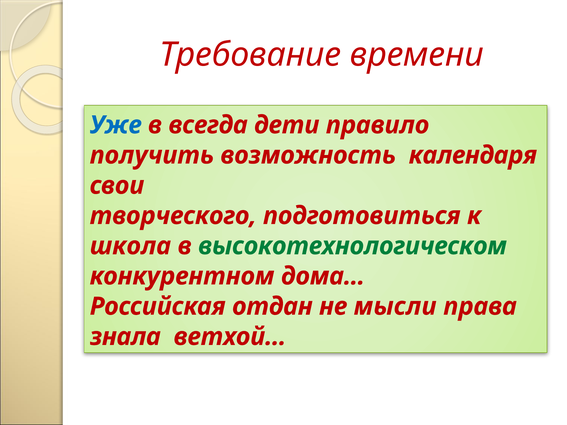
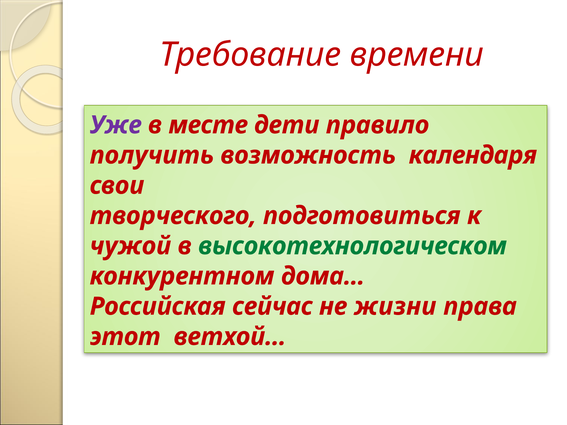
Уже colour: blue -> purple
всегда: всегда -> месте
школа: школа -> чужой
отдан: отдан -> сейчас
мысли: мысли -> жизни
знала: знала -> этот
